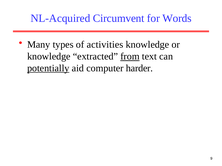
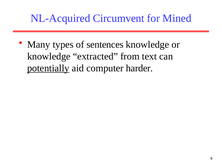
Words: Words -> Mined
activities: activities -> sentences
from underline: present -> none
